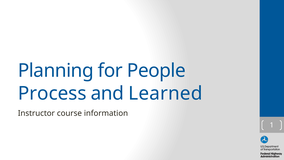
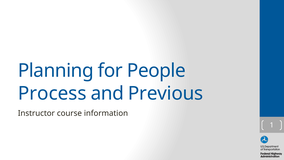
Learned: Learned -> Previous
